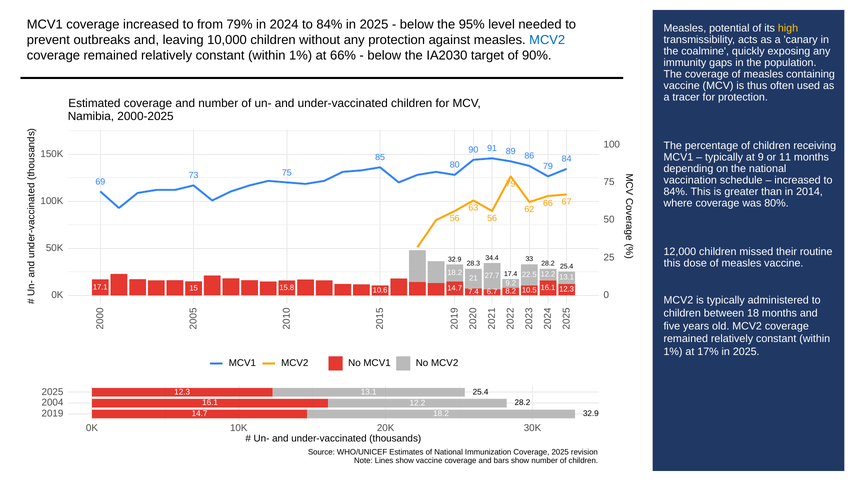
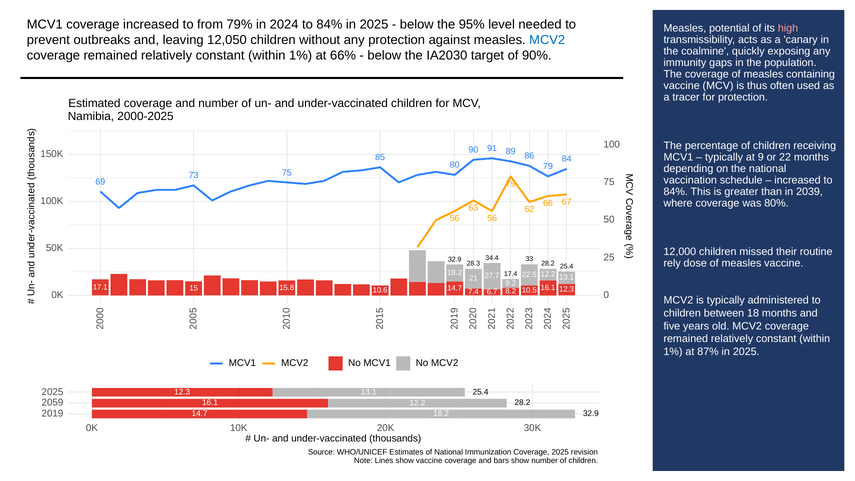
high colour: yellow -> pink
10,000: 10,000 -> 12,050
11: 11 -> 22
2014: 2014 -> 2039
this at (672, 263): this -> rely
17%: 17% -> 87%
2004: 2004 -> 2059
